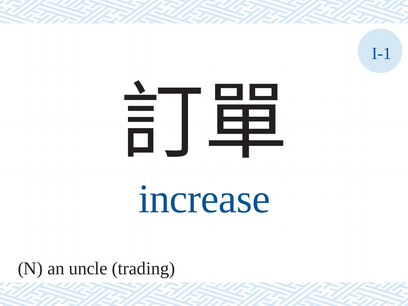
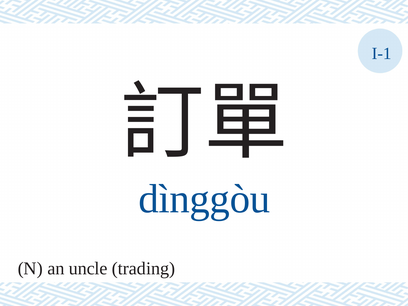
increase: increase -> dìnggòu
